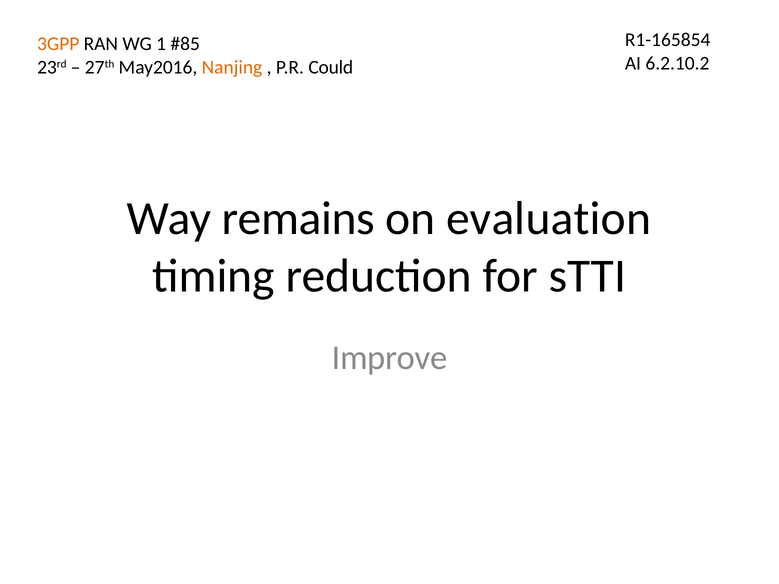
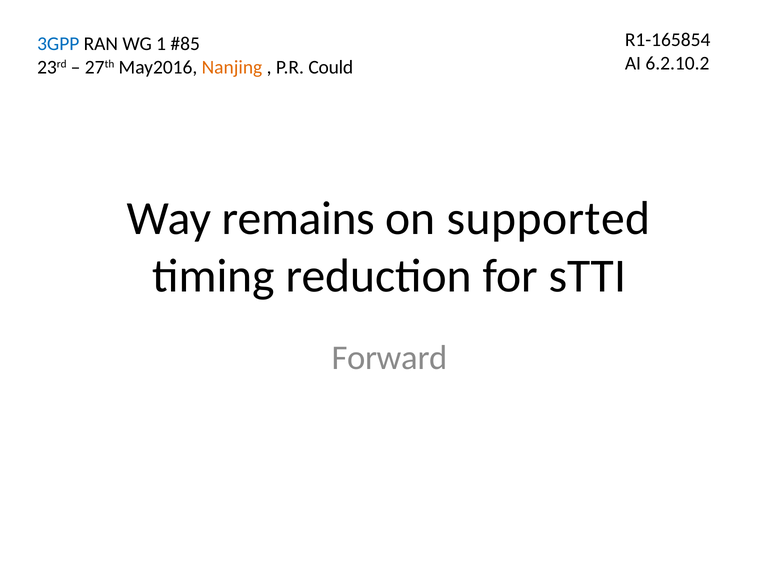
3GPP colour: orange -> blue
evaluation: evaluation -> supported
Improve: Improve -> Forward
